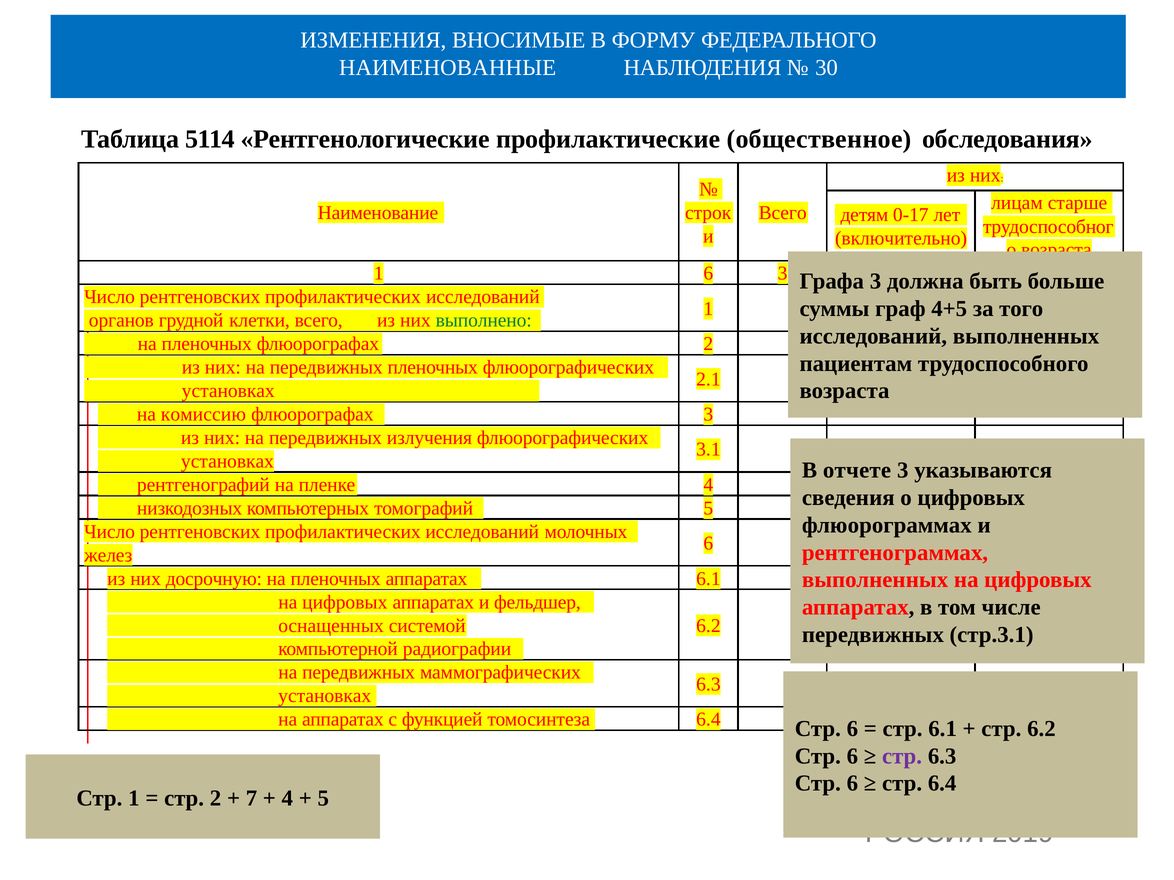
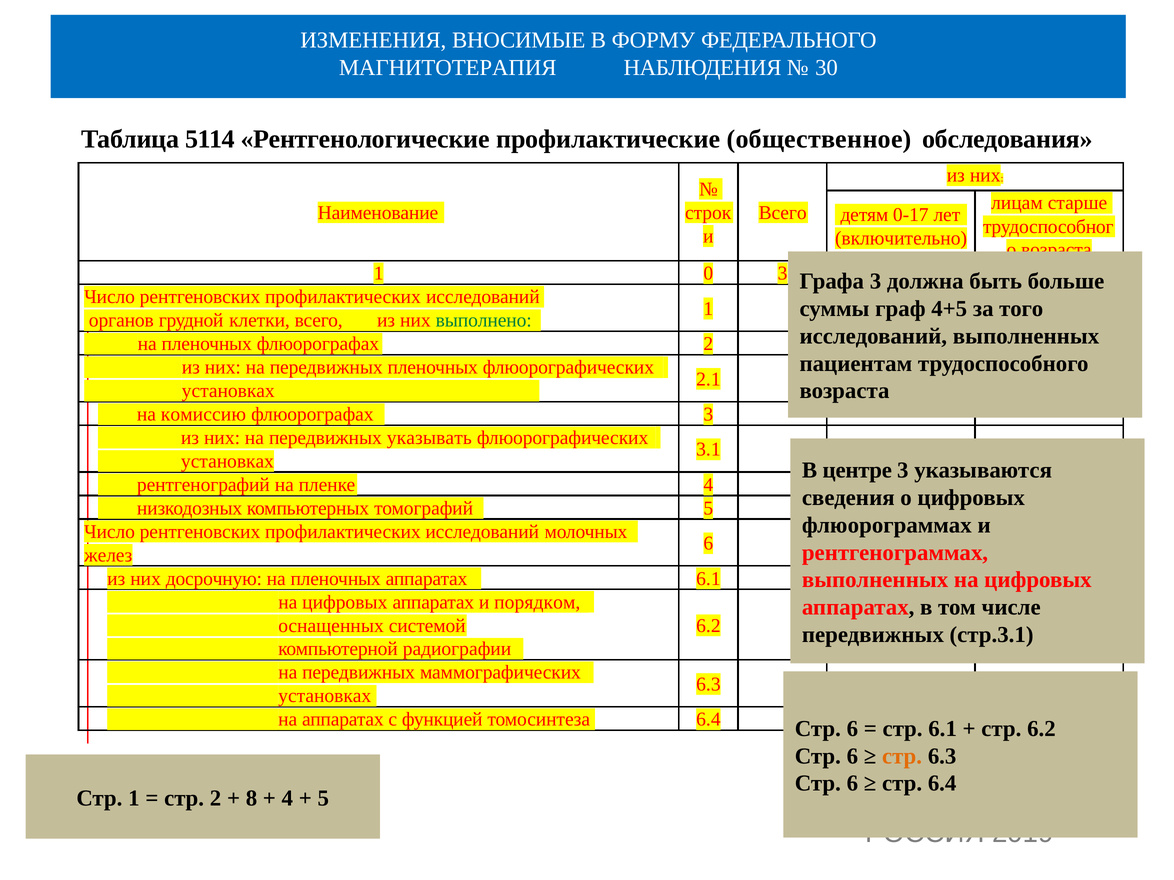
НАИМЕНОВАННЫЕ: НАИМЕНОВАННЫЕ -> МАГНИТОТЕРАПИЯ
1 6: 6 -> 0
излучения: излучения -> указывать
отчете: отчете -> центре
фельдшер: фельдшер -> порядком
стр at (902, 756) colour: purple -> orange
7: 7 -> 8
